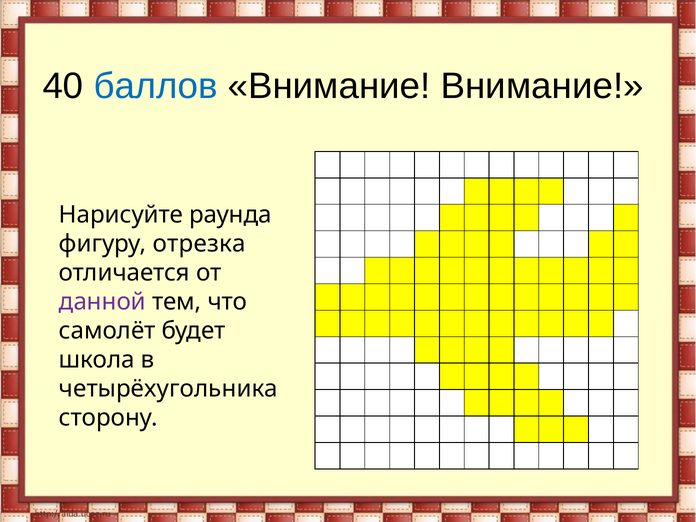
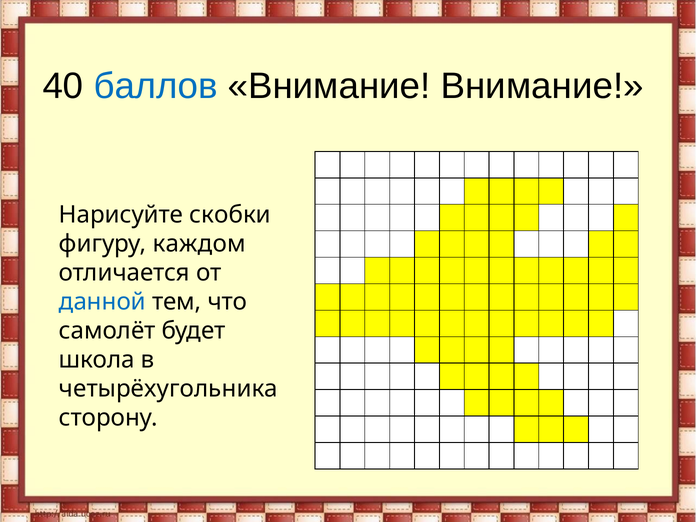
раунда: раунда -> скобки
отрезка: отрезка -> каждом
данной colour: purple -> blue
